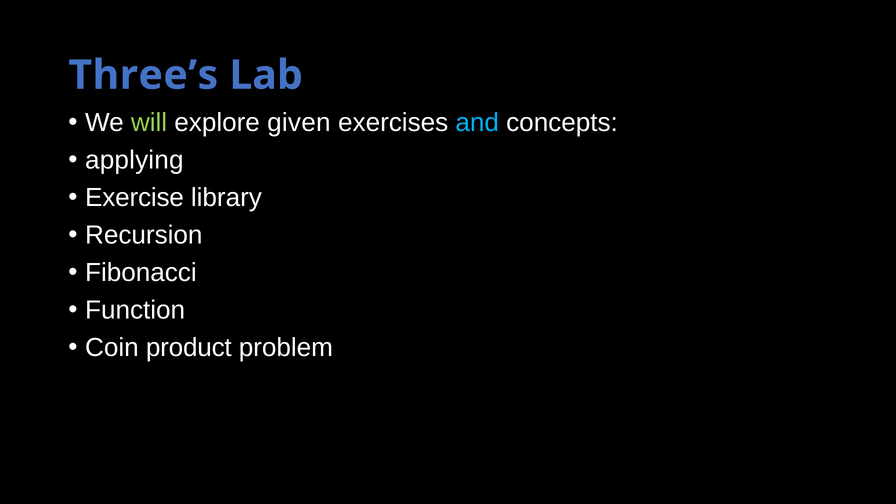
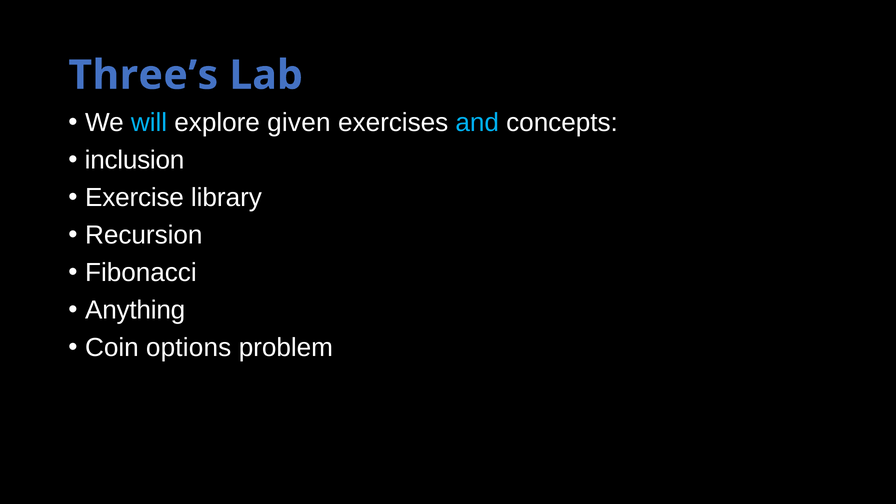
will colour: light green -> light blue
applying: applying -> inclusion
Function: Function -> Anything
product: product -> options
